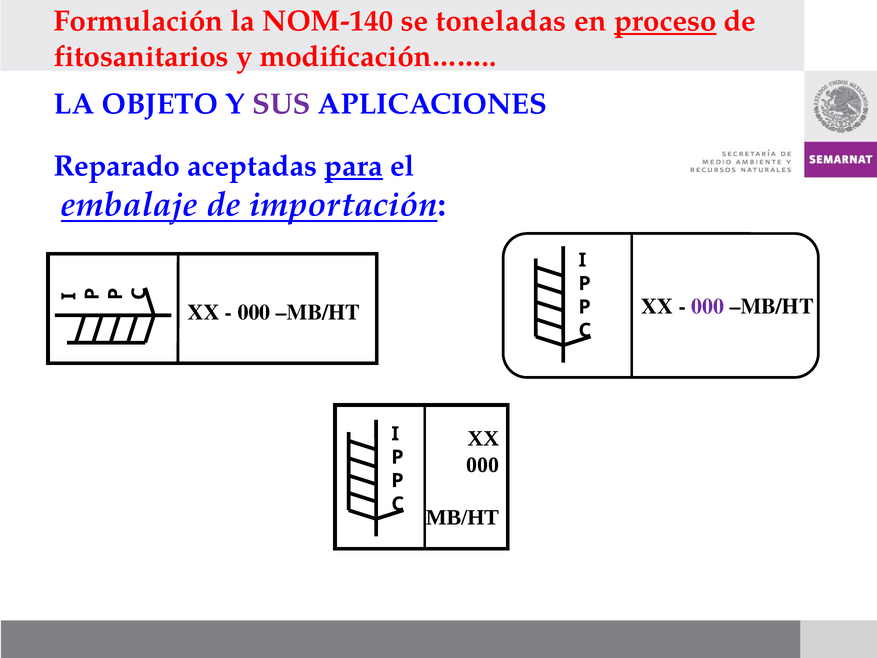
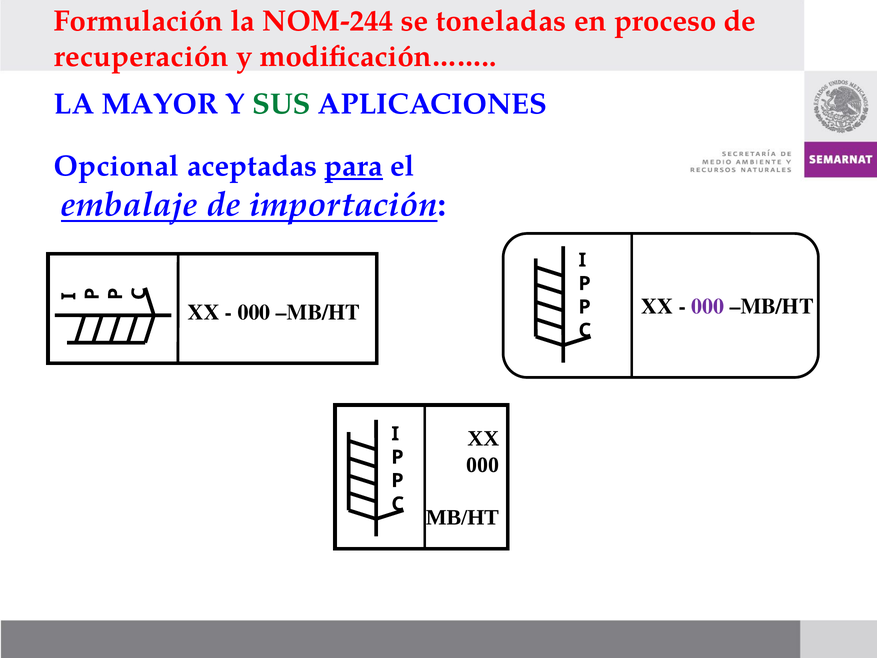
NOM-140: NOM-140 -> NOM-244
proceso underline: present -> none
fitosanitarios: fitosanitarios -> recuperación
OBJETO: OBJETO -> MAYOR
SUS colour: purple -> green
Reparado: Reparado -> Opcional
